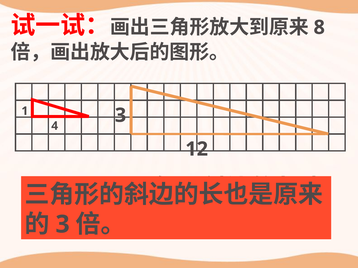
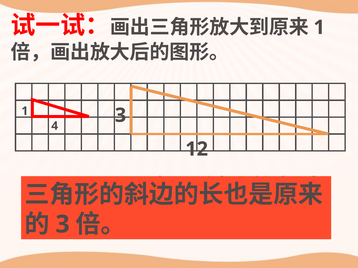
8 at (319, 27): 8 -> 1
